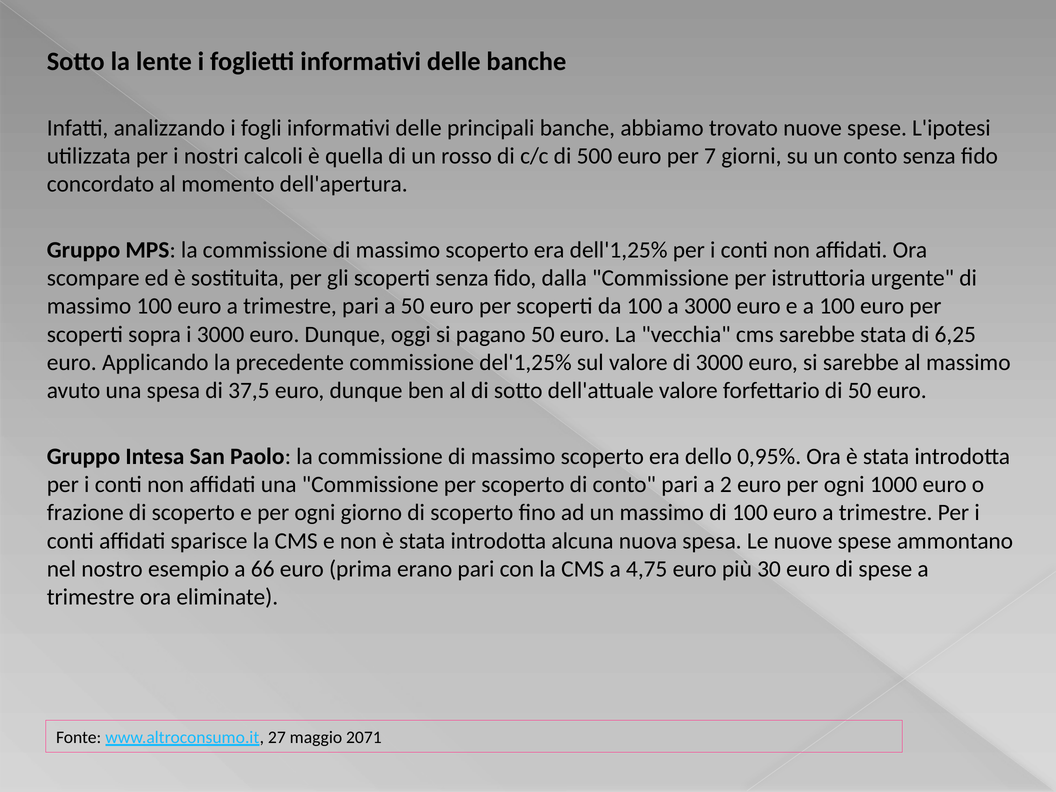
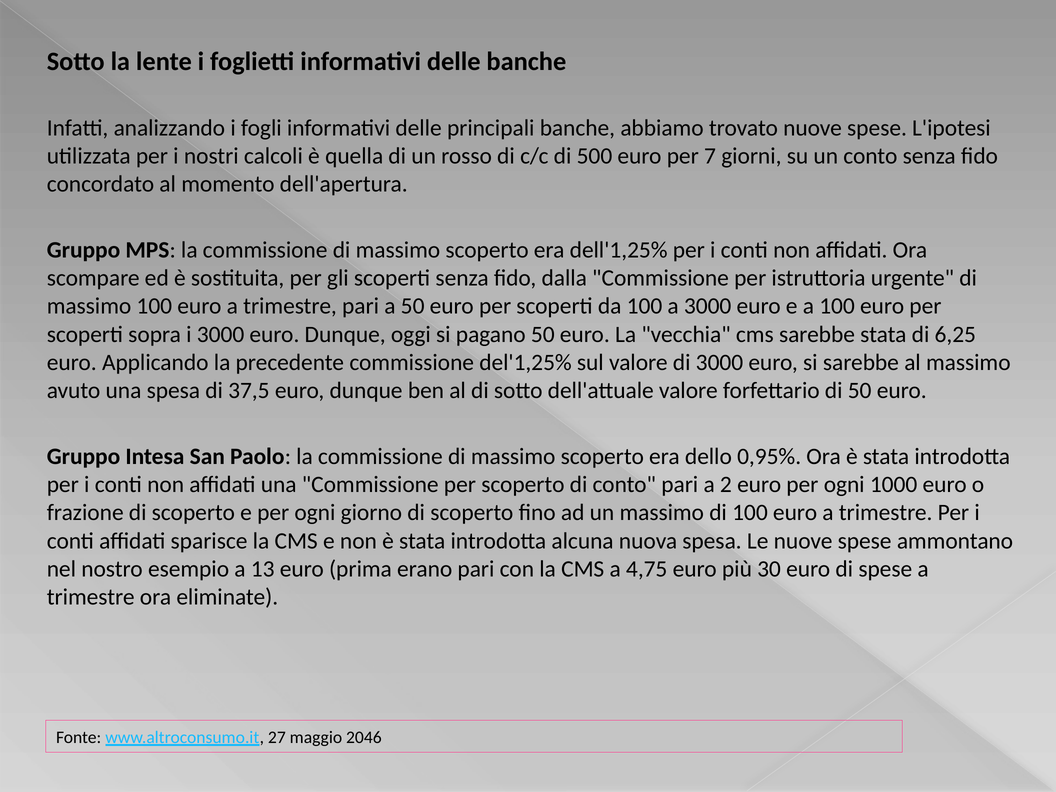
66: 66 -> 13
2071: 2071 -> 2046
